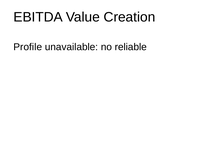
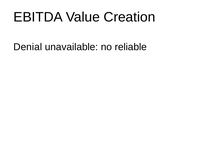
Profile: Profile -> Denial
